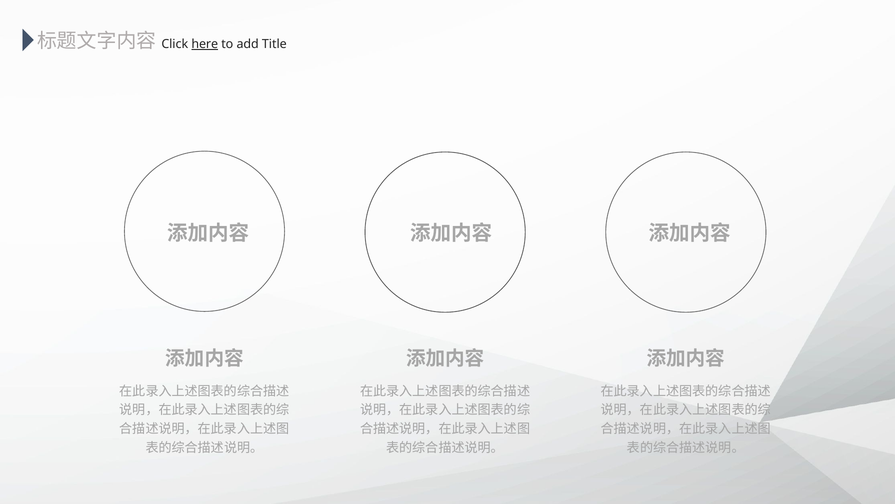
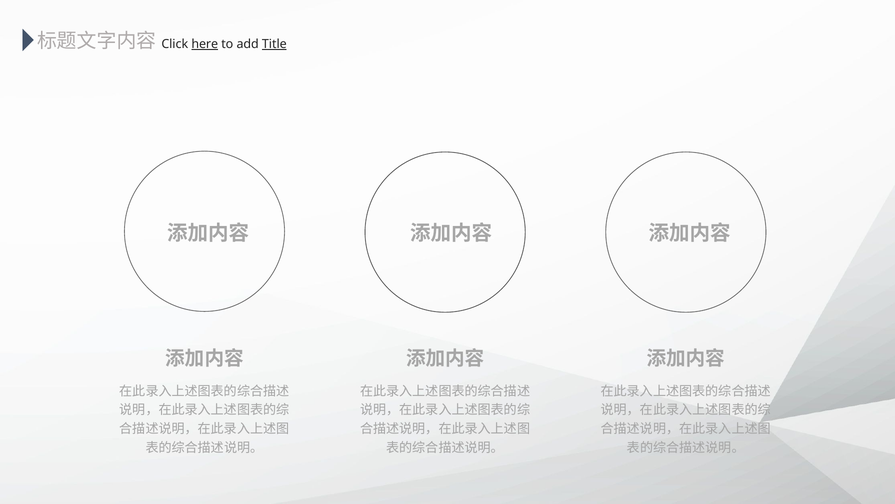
Title underline: none -> present
